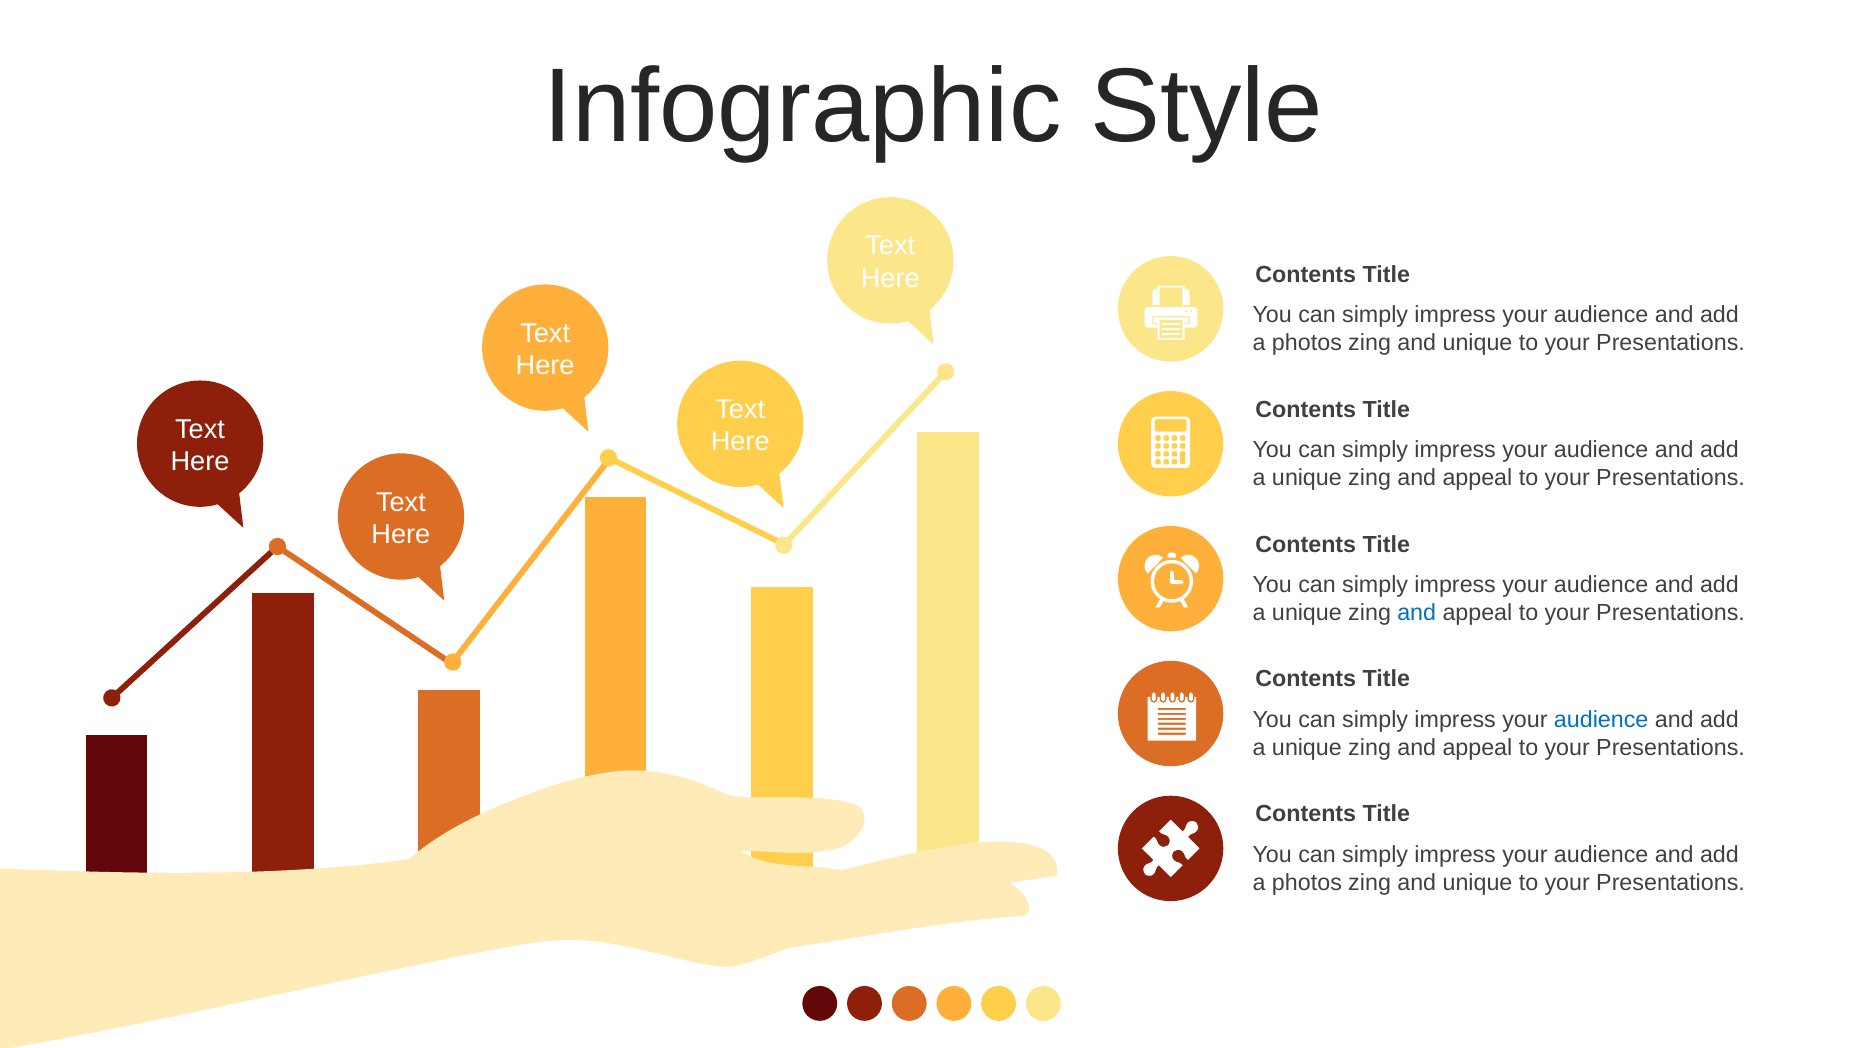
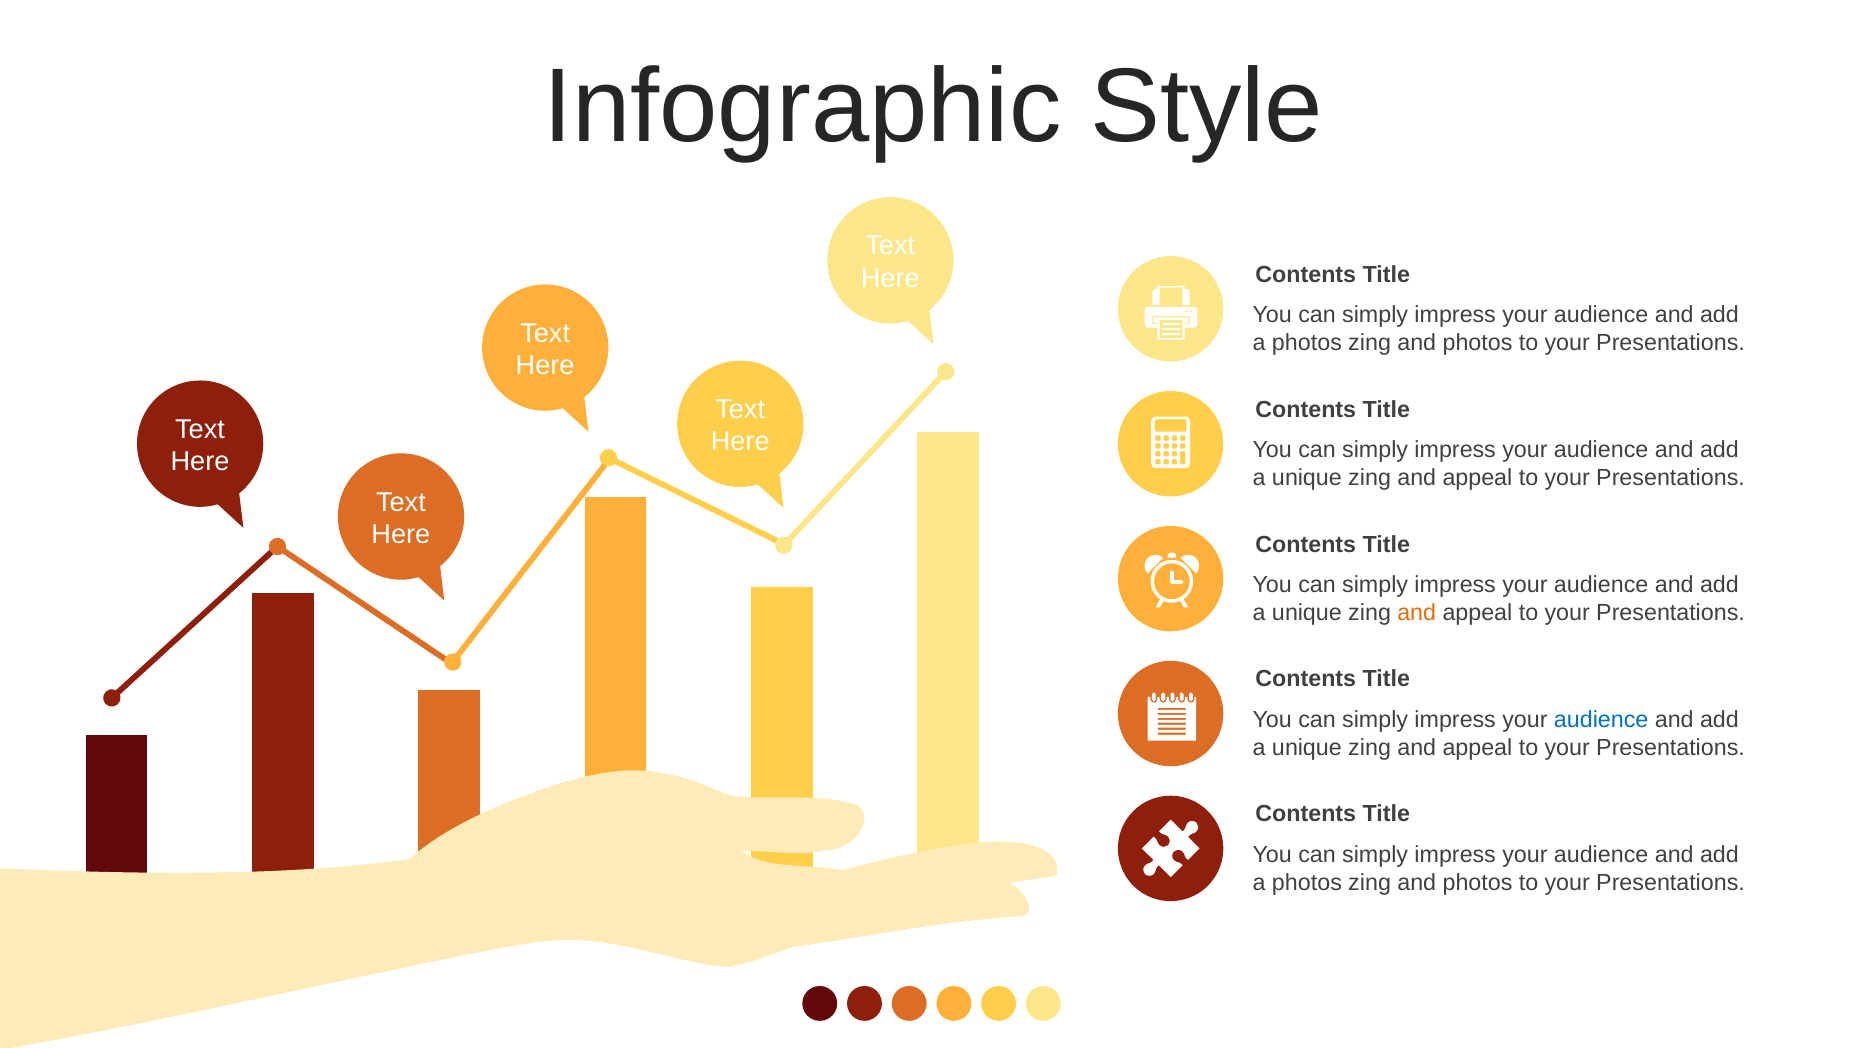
unique at (1478, 343): unique -> photos
and at (1417, 613) colour: blue -> orange
unique at (1478, 882): unique -> photos
